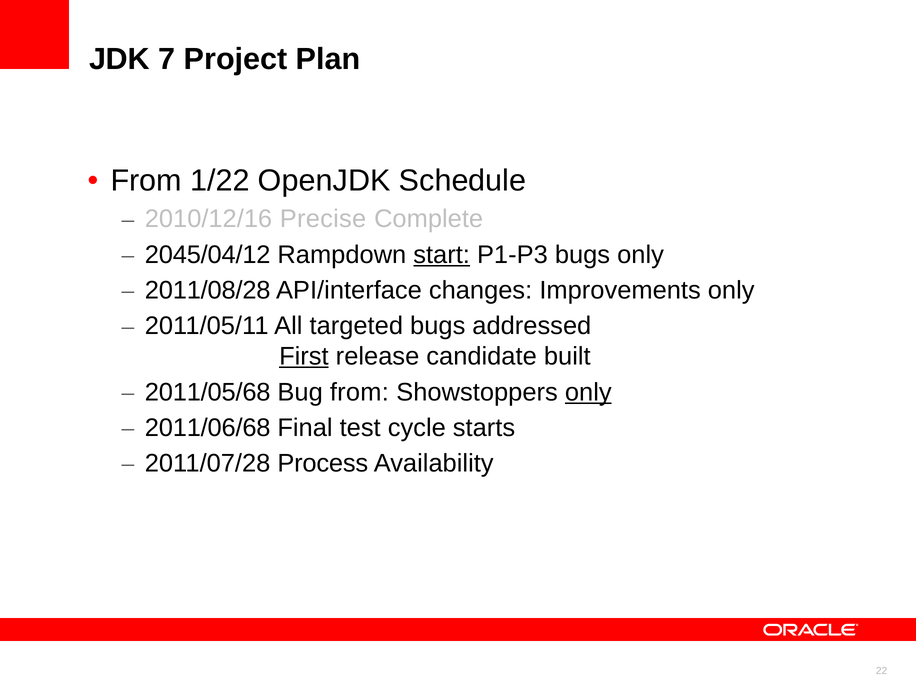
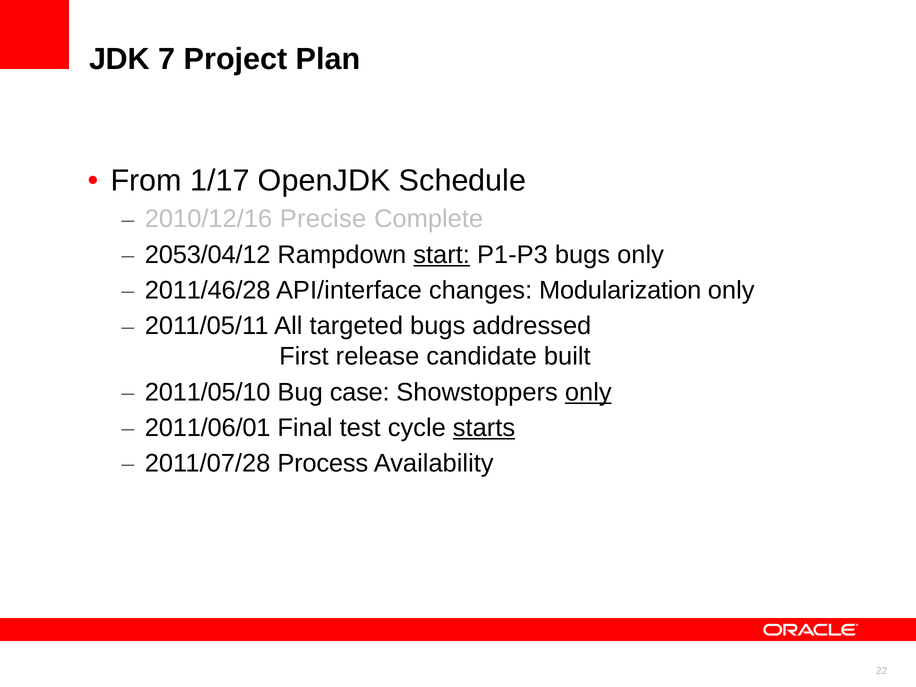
1/22: 1/22 -> 1/17
2045/04/12: 2045/04/12 -> 2053/04/12
2011/08/28: 2011/08/28 -> 2011/46/28
Improvements: Improvements -> Modularization
First underline: present -> none
2011/05/68: 2011/05/68 -> 2011/05/10
Bug from: from -> case
2011/06/68: 2011/06/68 -> 2011/06/01
starts underline: none -> present
